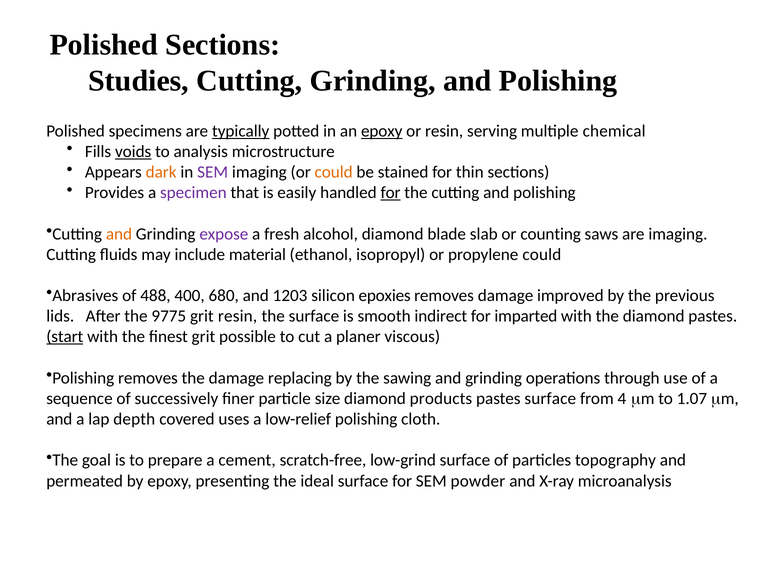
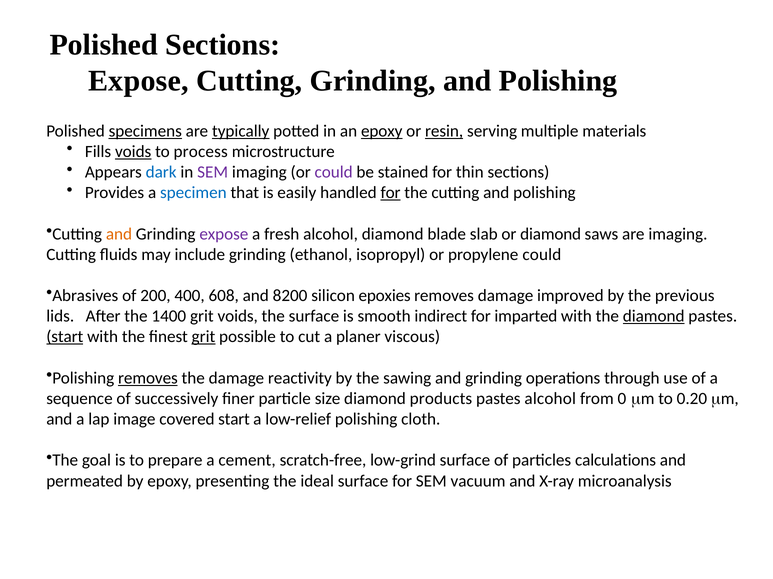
Studies at (139, 81): Studies -> Expose
specimens underline: none -> present
resin at (444, 131) underline: none -> present
chemical: chemical -> materials
analysis: analysis -> process
dark colour: orange -> blue
could at (334, 172) colour: orange -> purple
specimen colour: purple -> blue
or counting: counting -> diamond
include material: material -> grinding
488: 488 -> 200
680: 680 -> 608
1203: 1203 -> 8200
9775: 9775 -> 1400
grit resin: resin -> voids
diamond at (654, 317) underline: none -> present
grit at (203, 337) underline: none -> present
removes at (148, 378) underline: none -> present
replacing: replacing -> reactivity
pastes surface: surface -> alcohol
4: 4 -> 0
1.07: 1.07 -> 0.20
depth: depth -> image
covered uses: uses -> start
topography: topography -> calculations
powder: powder -> vacuum
